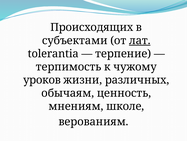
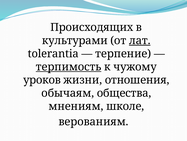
субъектами: субъектами -> культурами
терпимость underline: none -> present
различных: различных -> отношения
ценность: ценность -> общества
